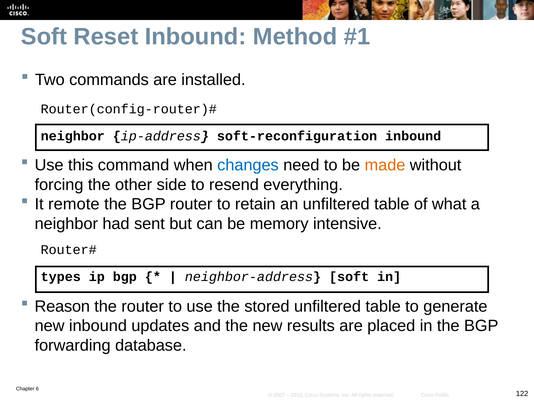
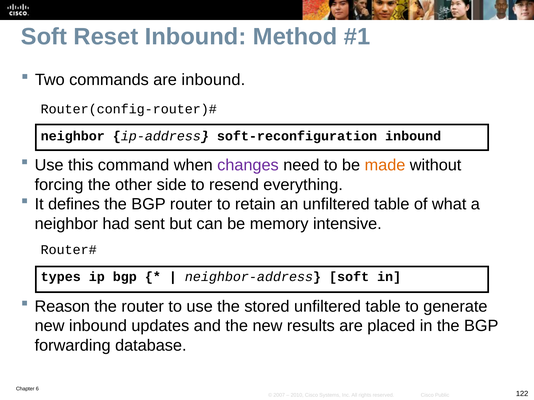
are installed: installed -> inbound
changes colour: blue -> purple
remote: remote -> defines
